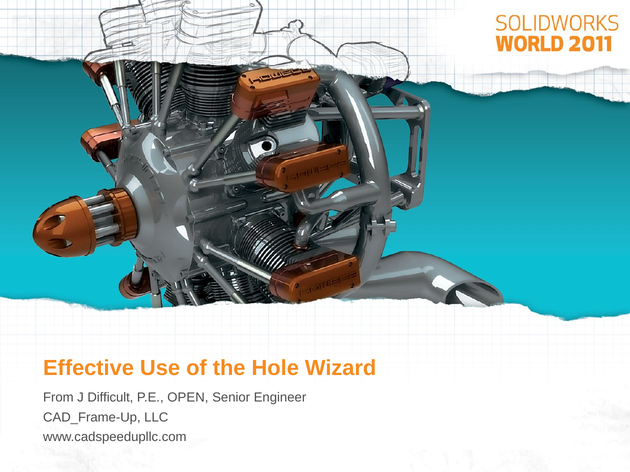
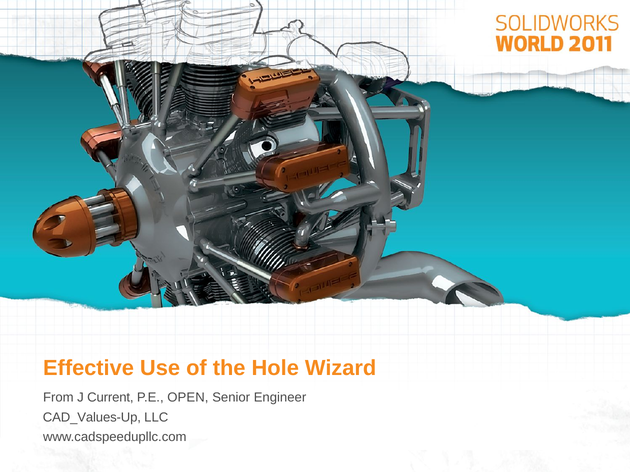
Difficult: Difficult -> Current
CAD_Frame-Up: CAD_Frame-Up -> CAD_Values-Up
